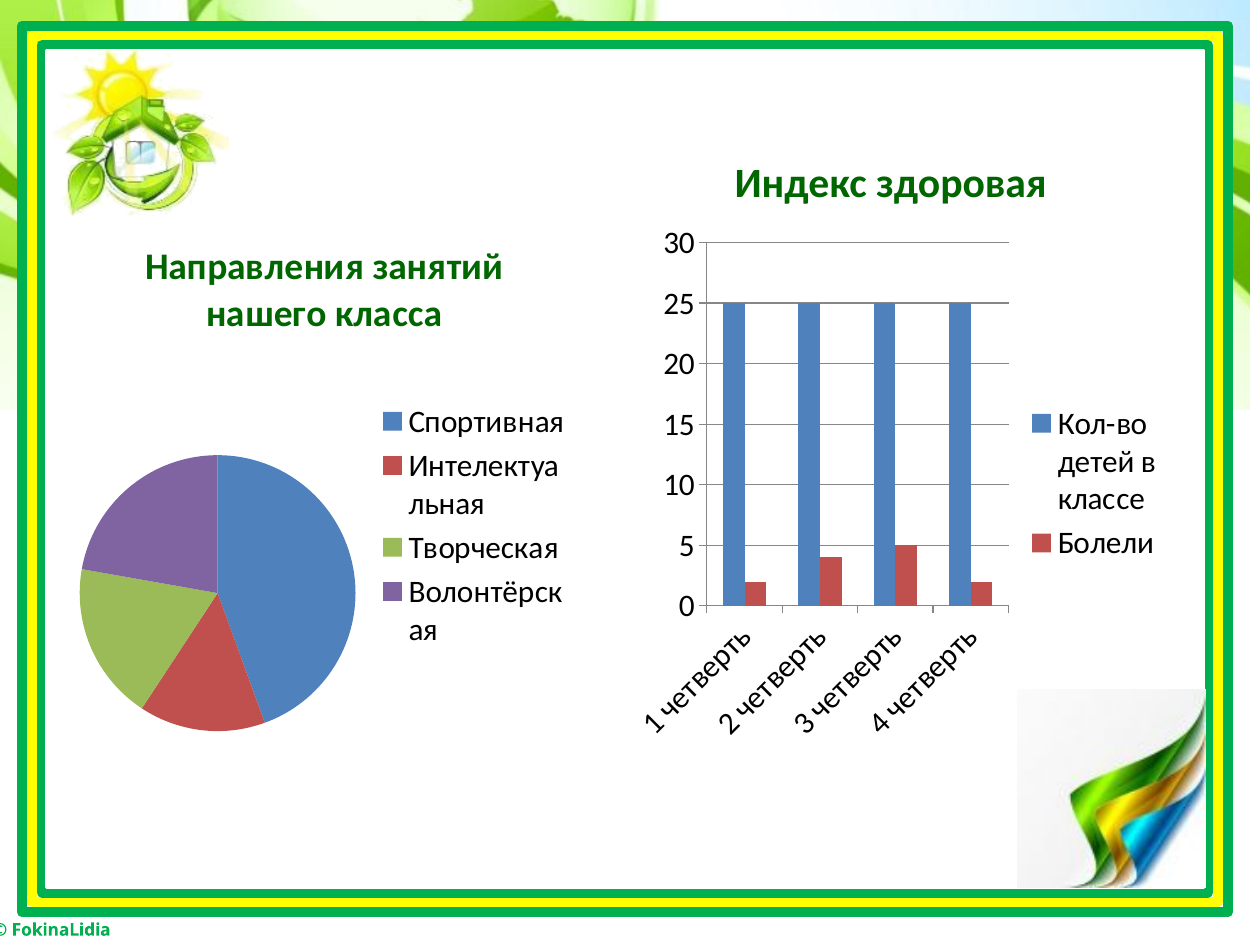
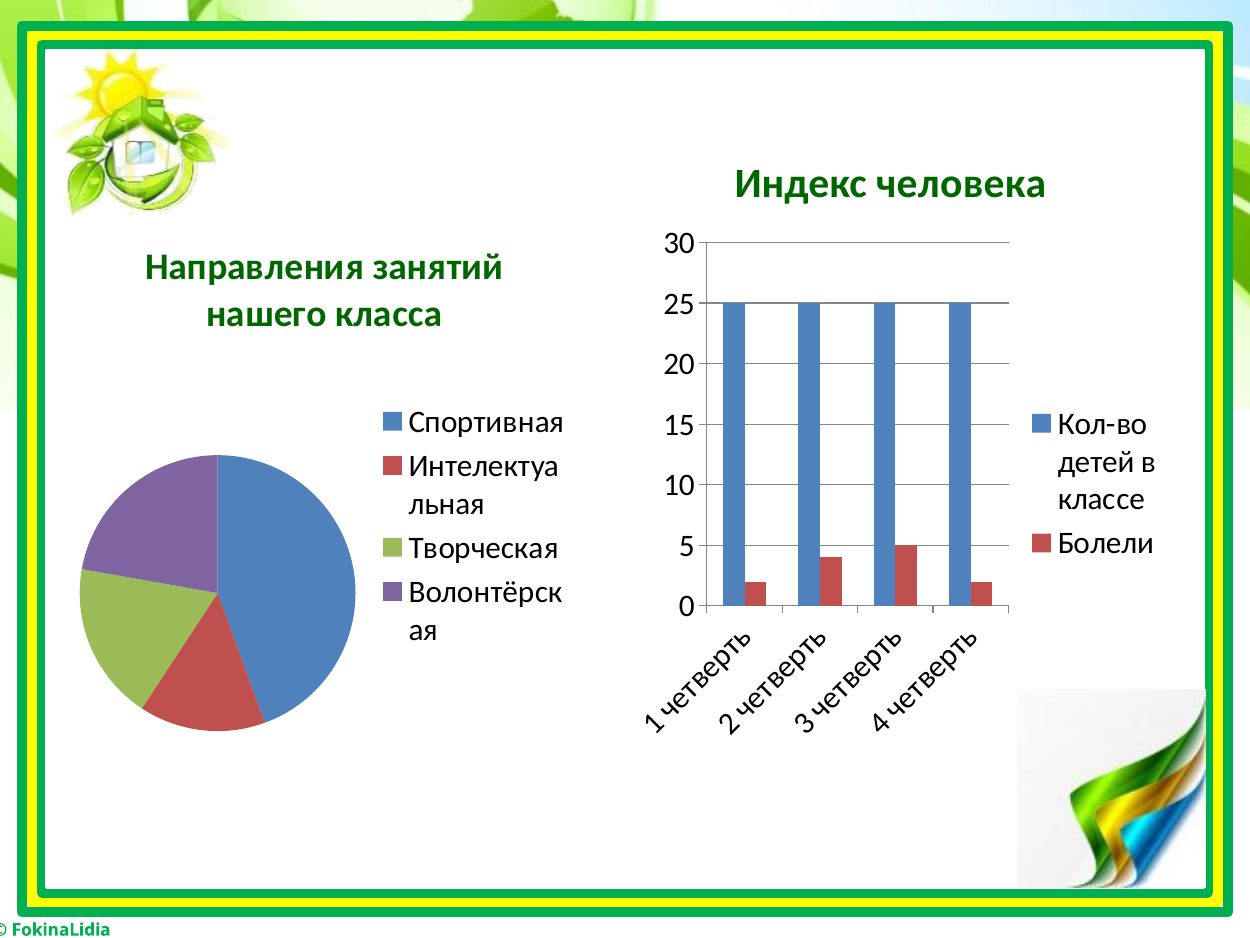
здоровая: здоровая -> человека
